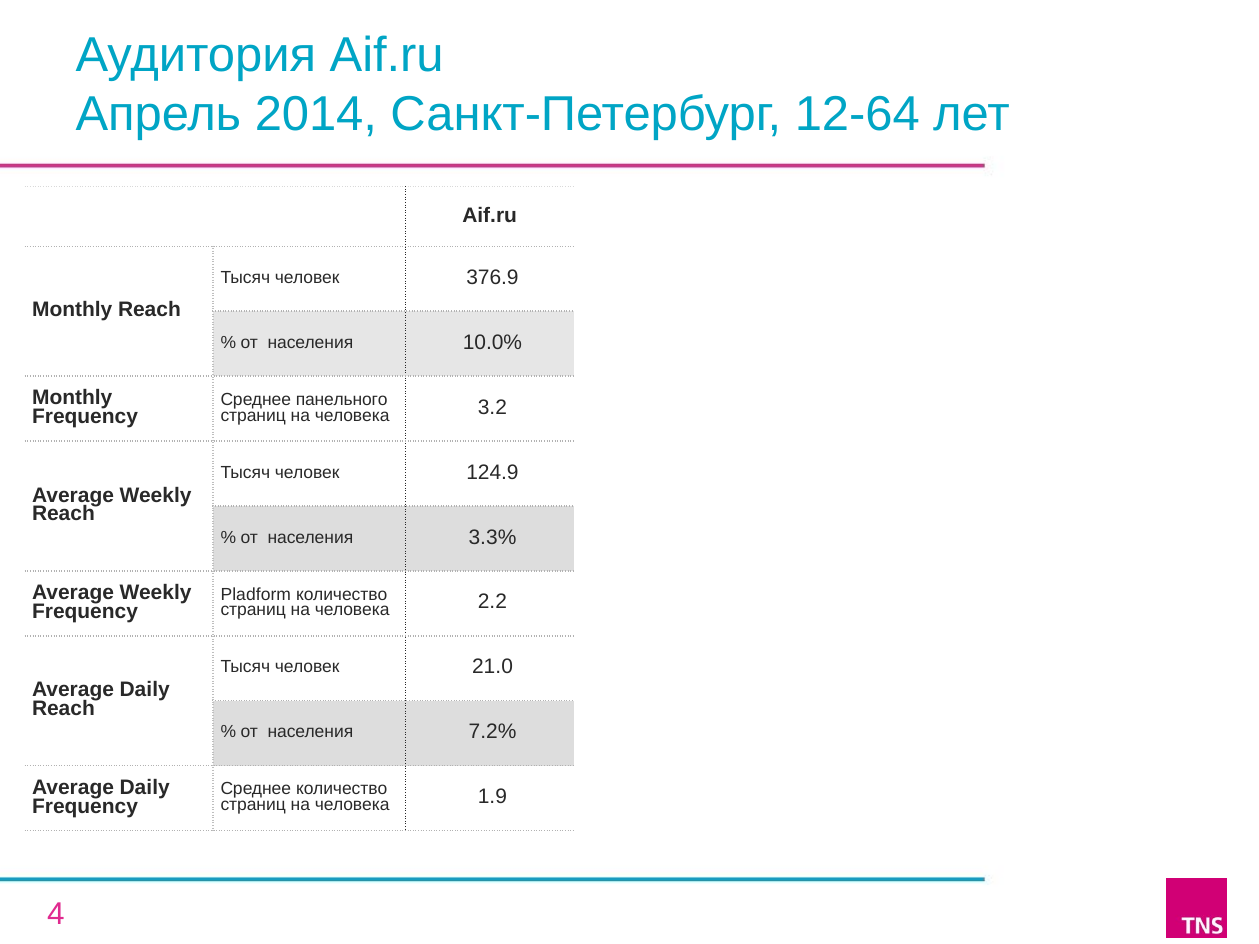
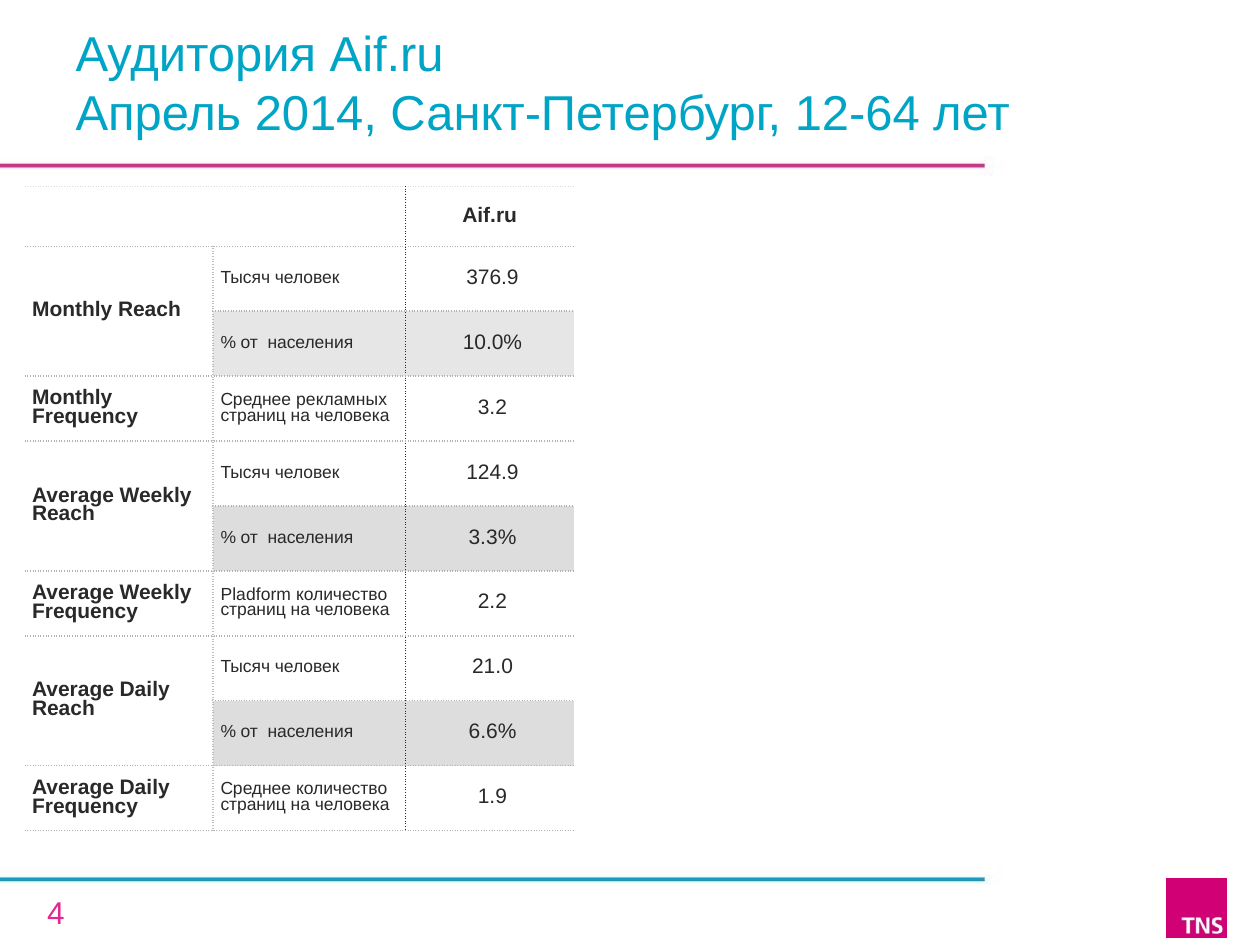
панельного: панельного -> рекламных
7.2%: 7.2% -> 6.6%
